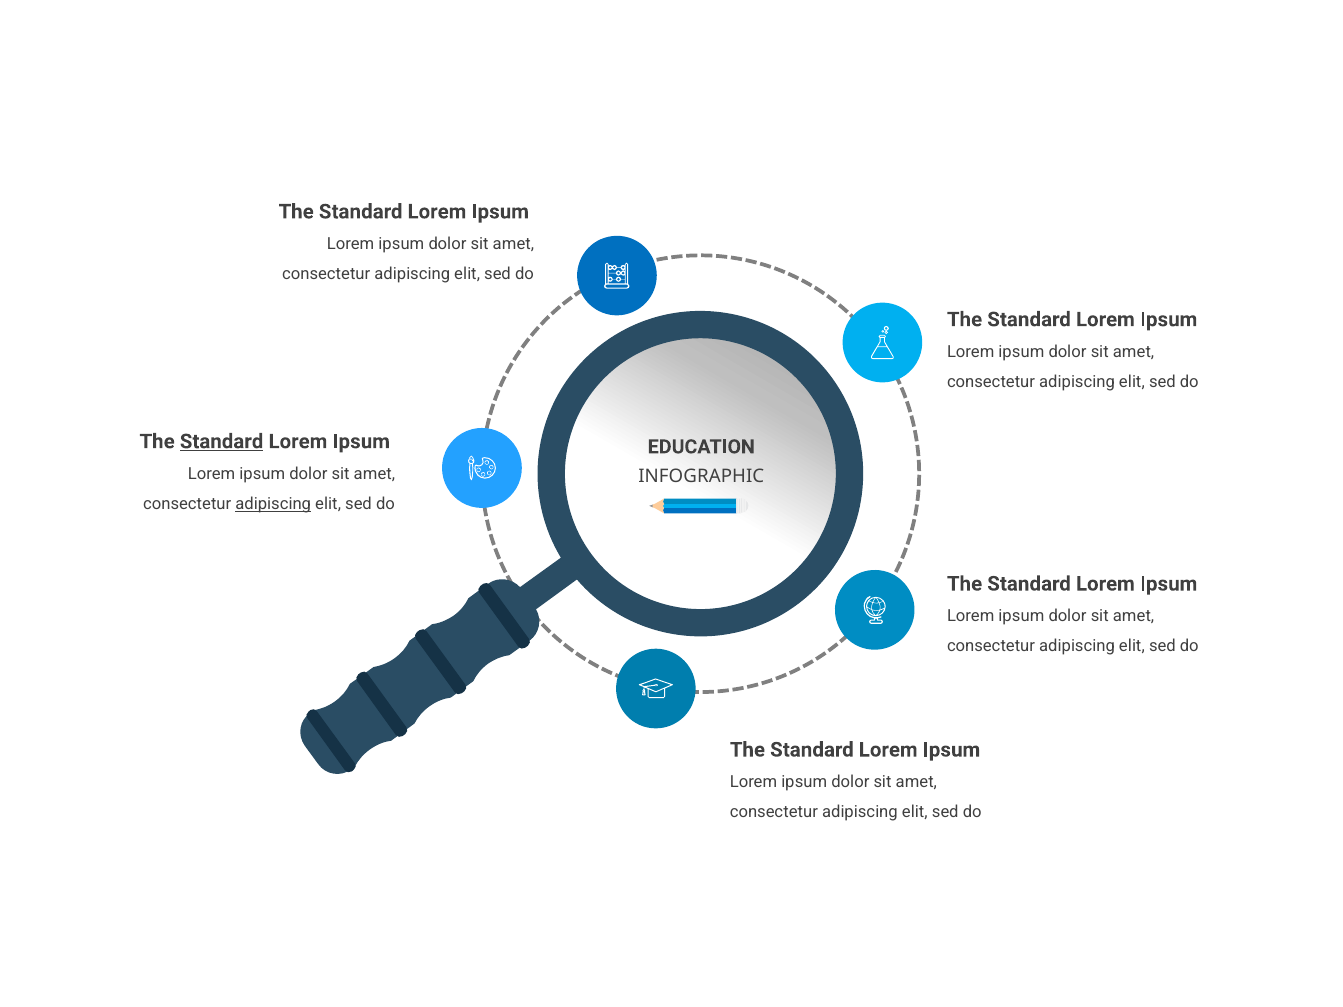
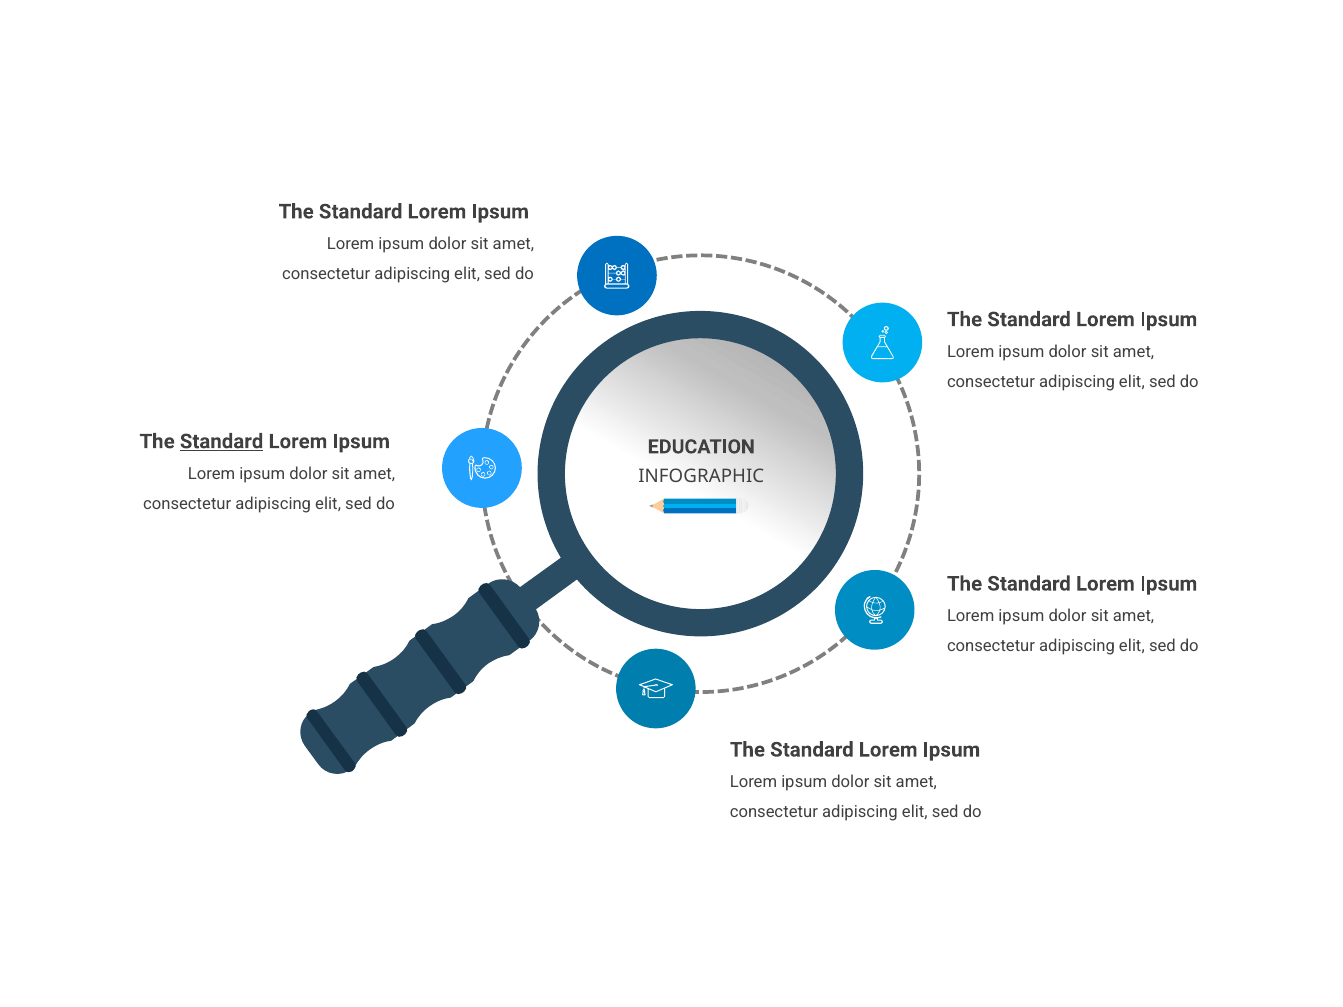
adipiscing at (273, 504) underline: present -> none
